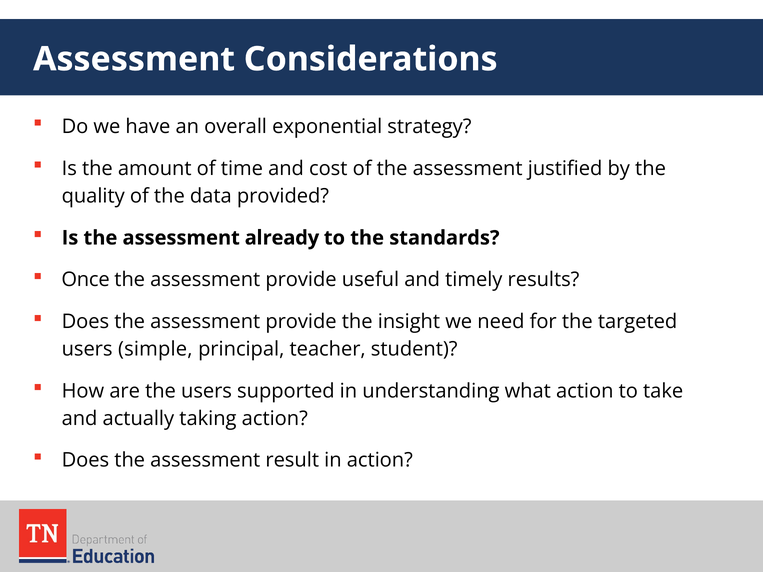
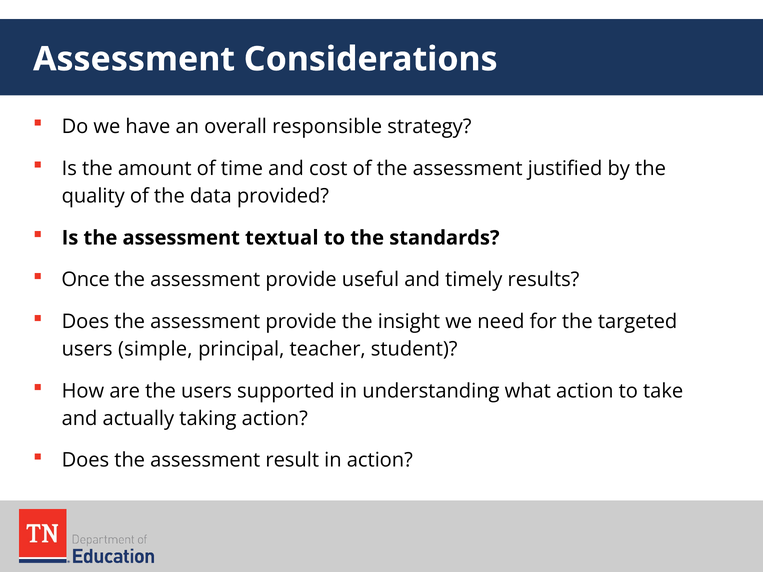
exponential: exponential -> responsible
already: already -> textual
